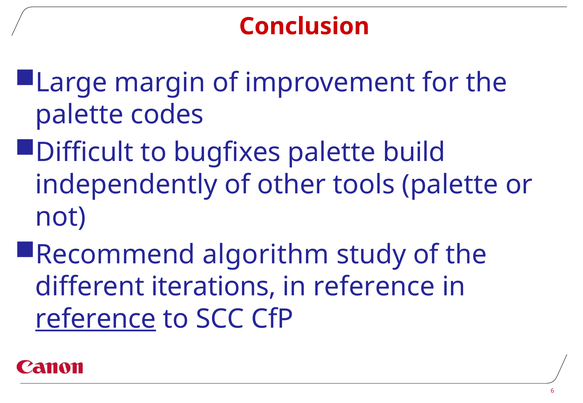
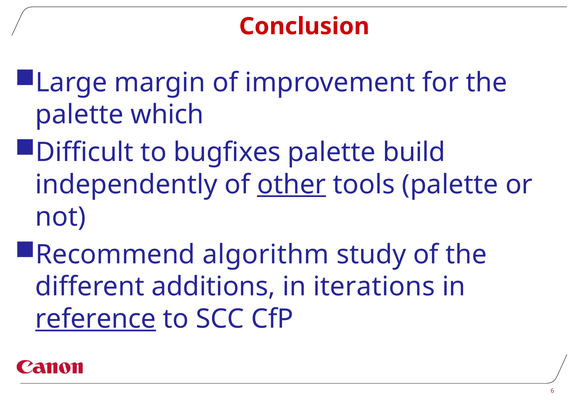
codes: codes -> which
other underline: none -> present
iterations: iterations -> additions
reference at (374, 287): reference -> iterations
